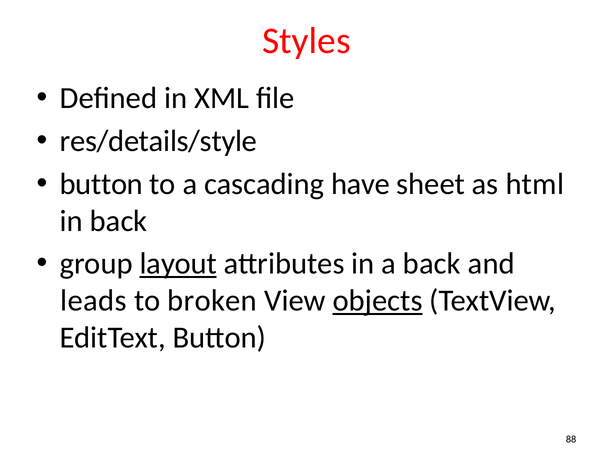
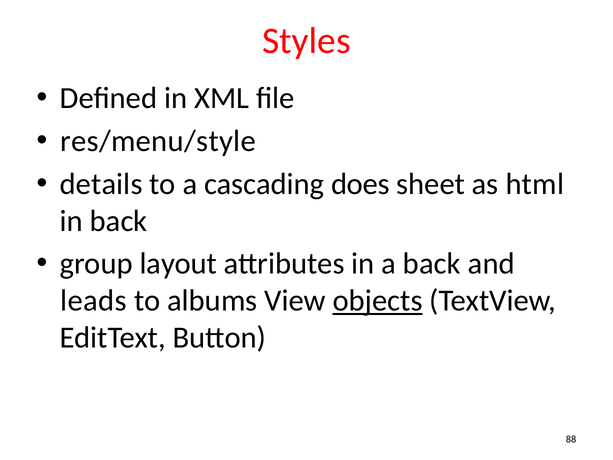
res/details/style: res/details/style -> res/menu/style
button at (101, 184): button -> details
have: have -> does
layout underline: present -> none
broken: broken -> albums
